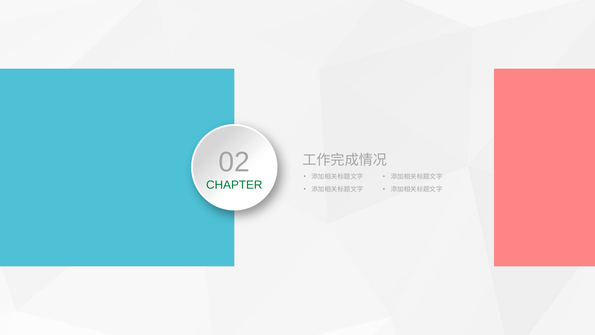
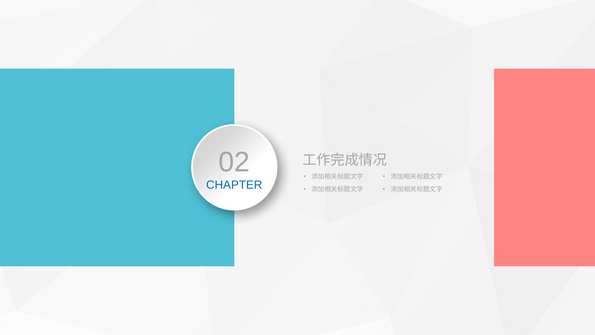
CHAPTER colour: green -> blue
